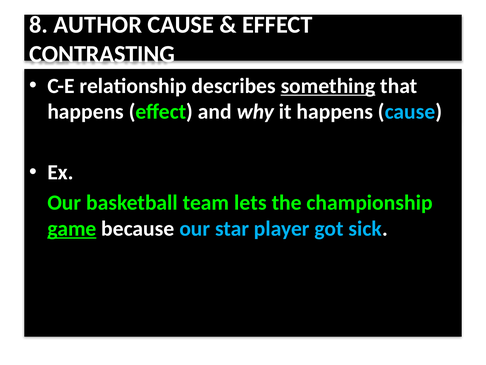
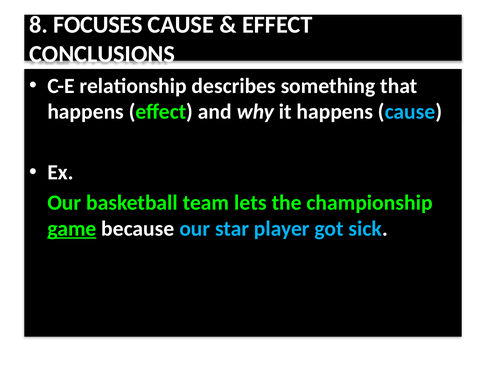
AUTHOR: AUTHOR -> FOCUSES
CONTRASTING: CONTRASTING -> CONCLUSIONS
something underline: present -> none
